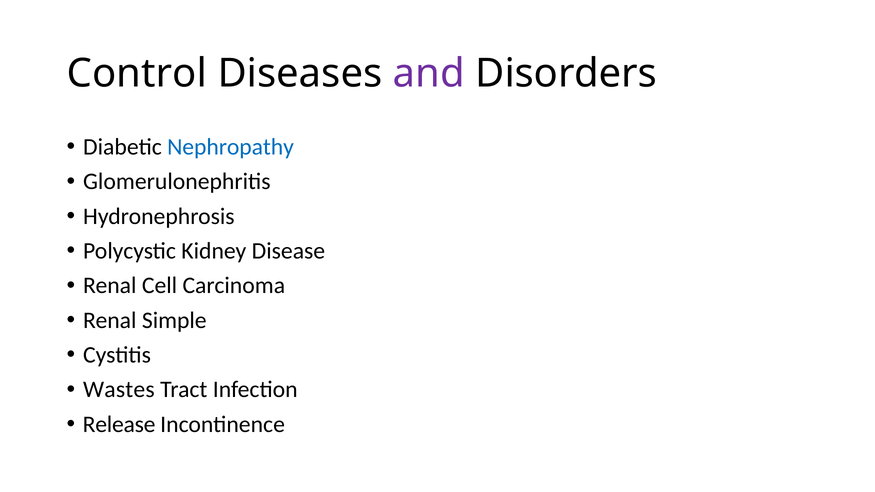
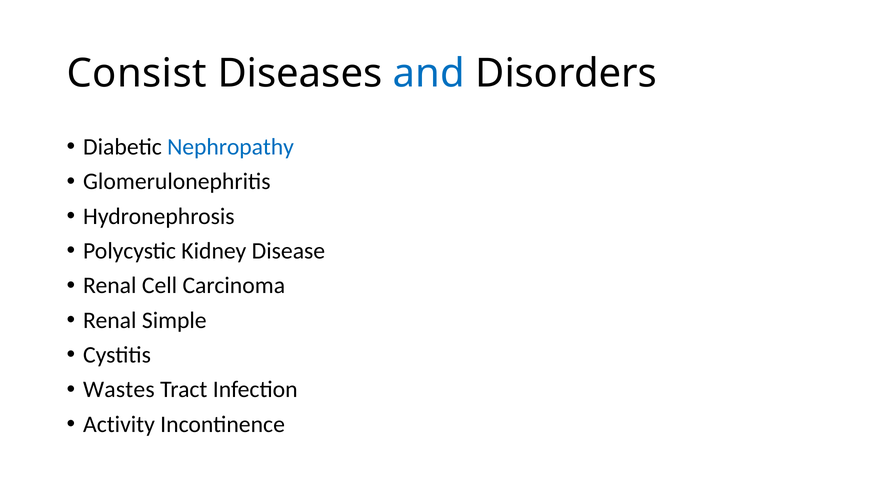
Control: Control -> Consist
and colour: purple -> blue
Release: Release -> Activity
